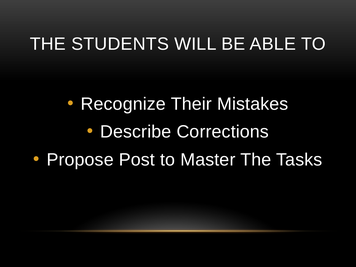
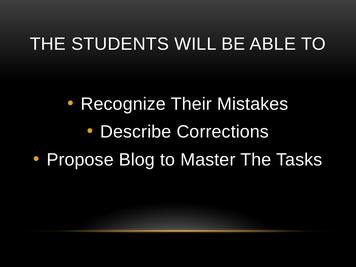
Post: Post -> Blog
